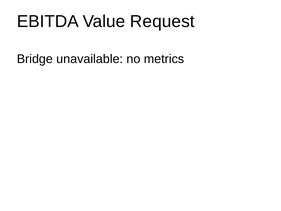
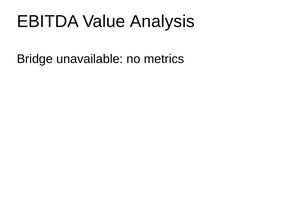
Request: Request -> Analysis
